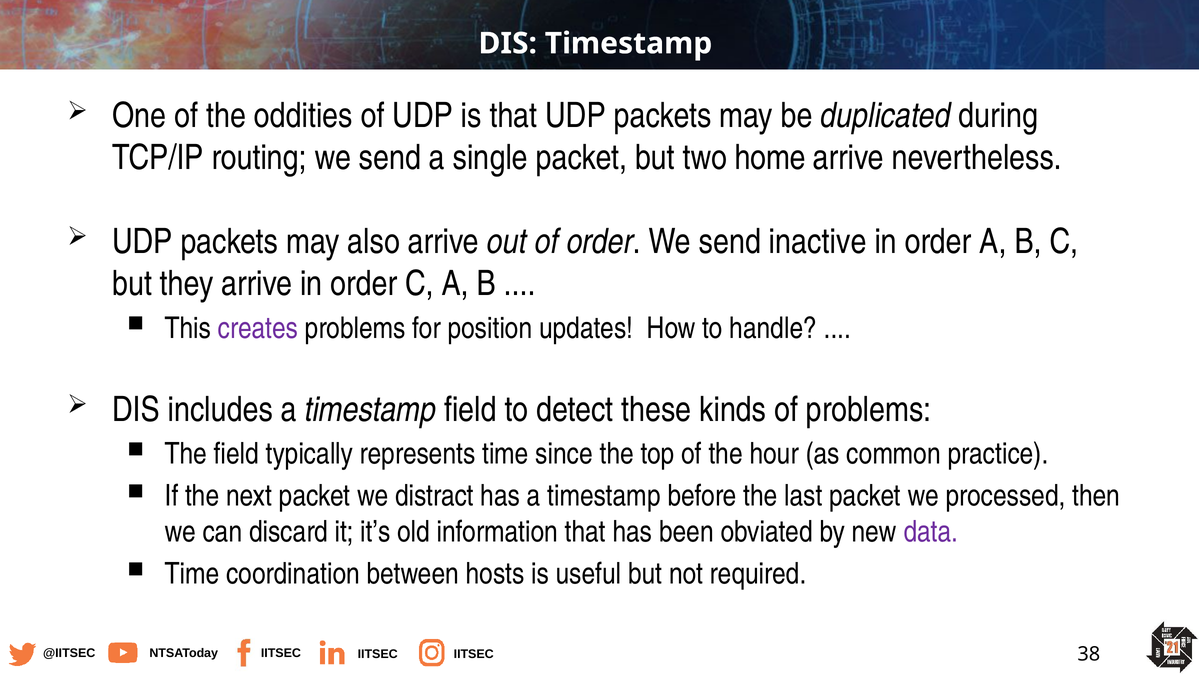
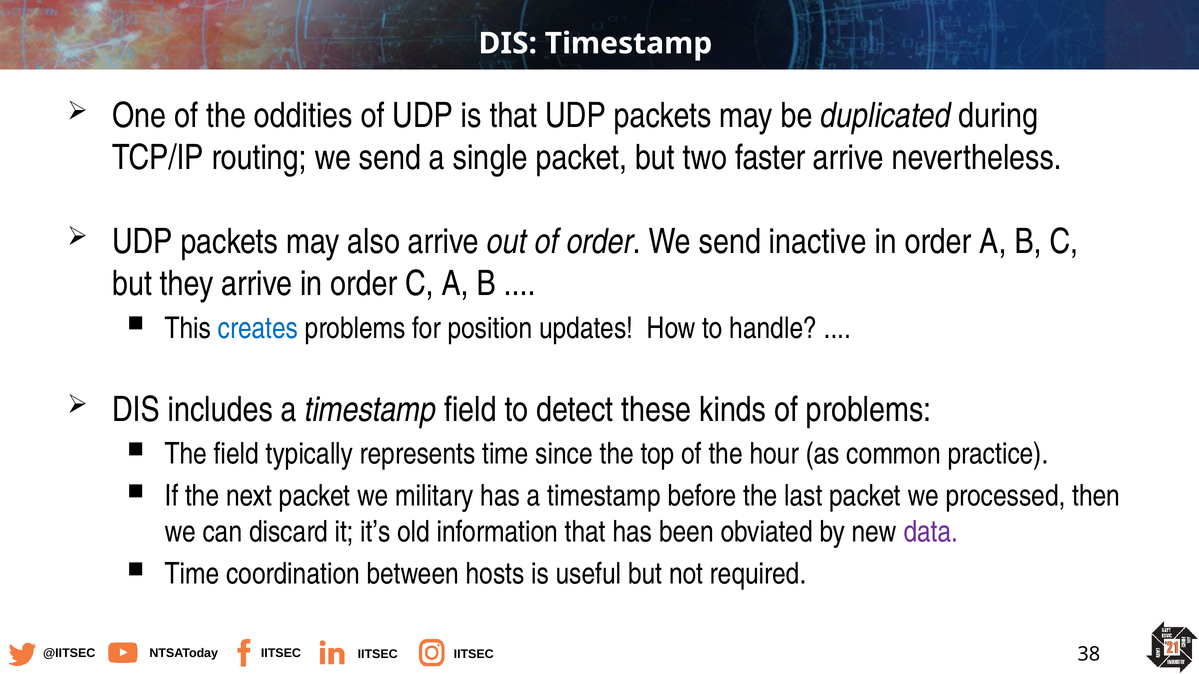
home: home -> faster
creates colour: purple -> blue
distract: distract -> military
